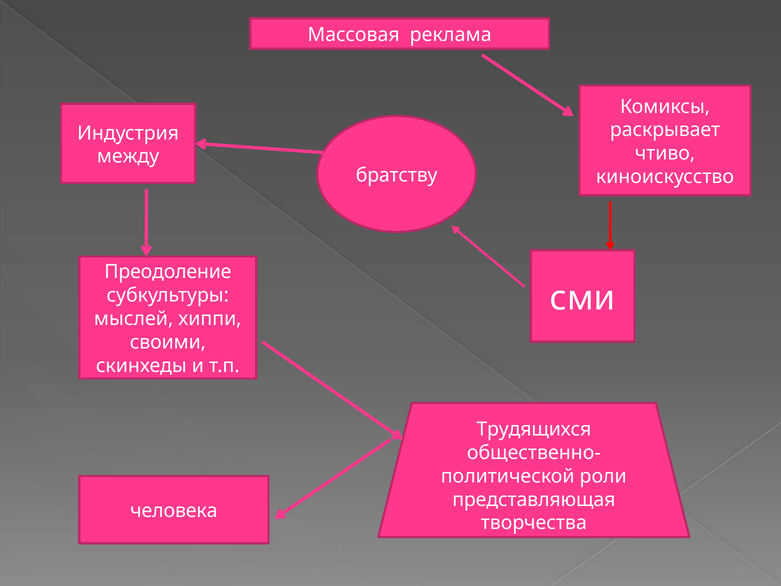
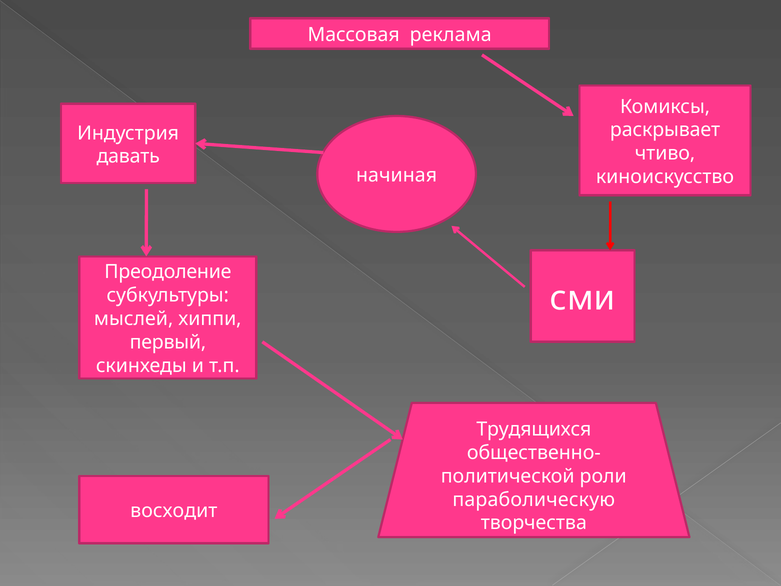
между: между -> давать
братству: братству -> начиная
своими: своими -> первый
представляющая: представляющая -> параболическую
человека: человека -> восходит
